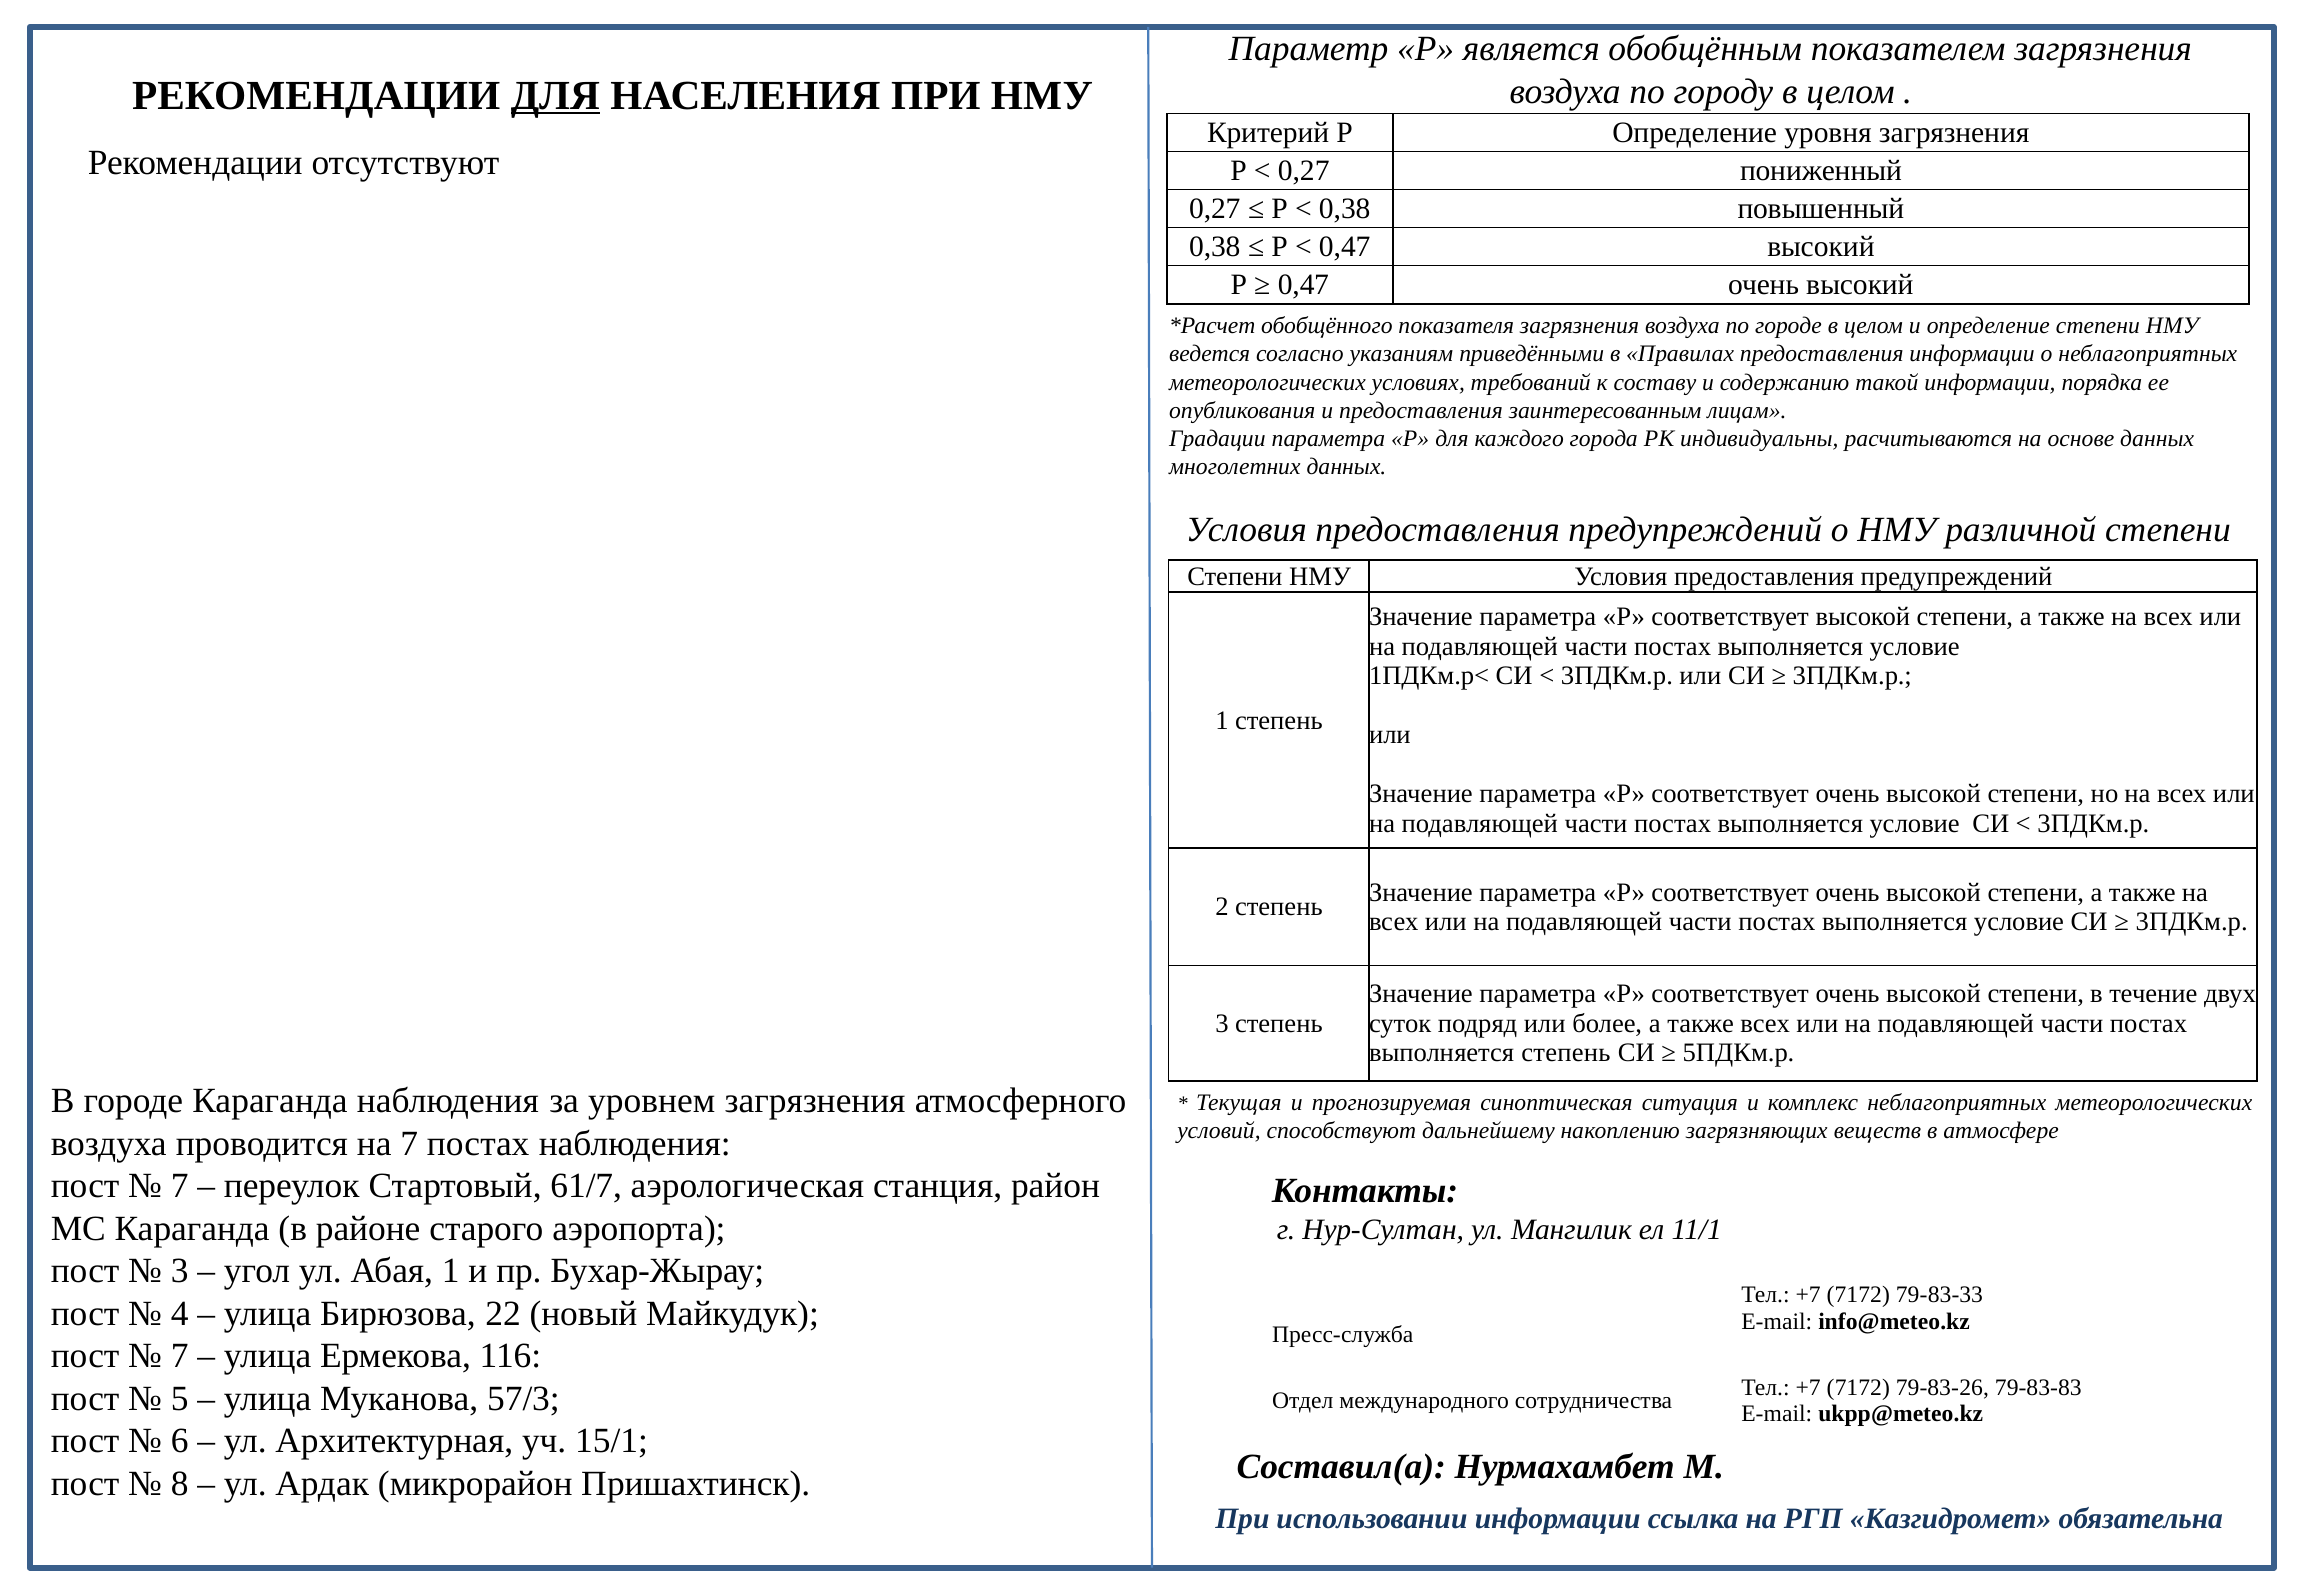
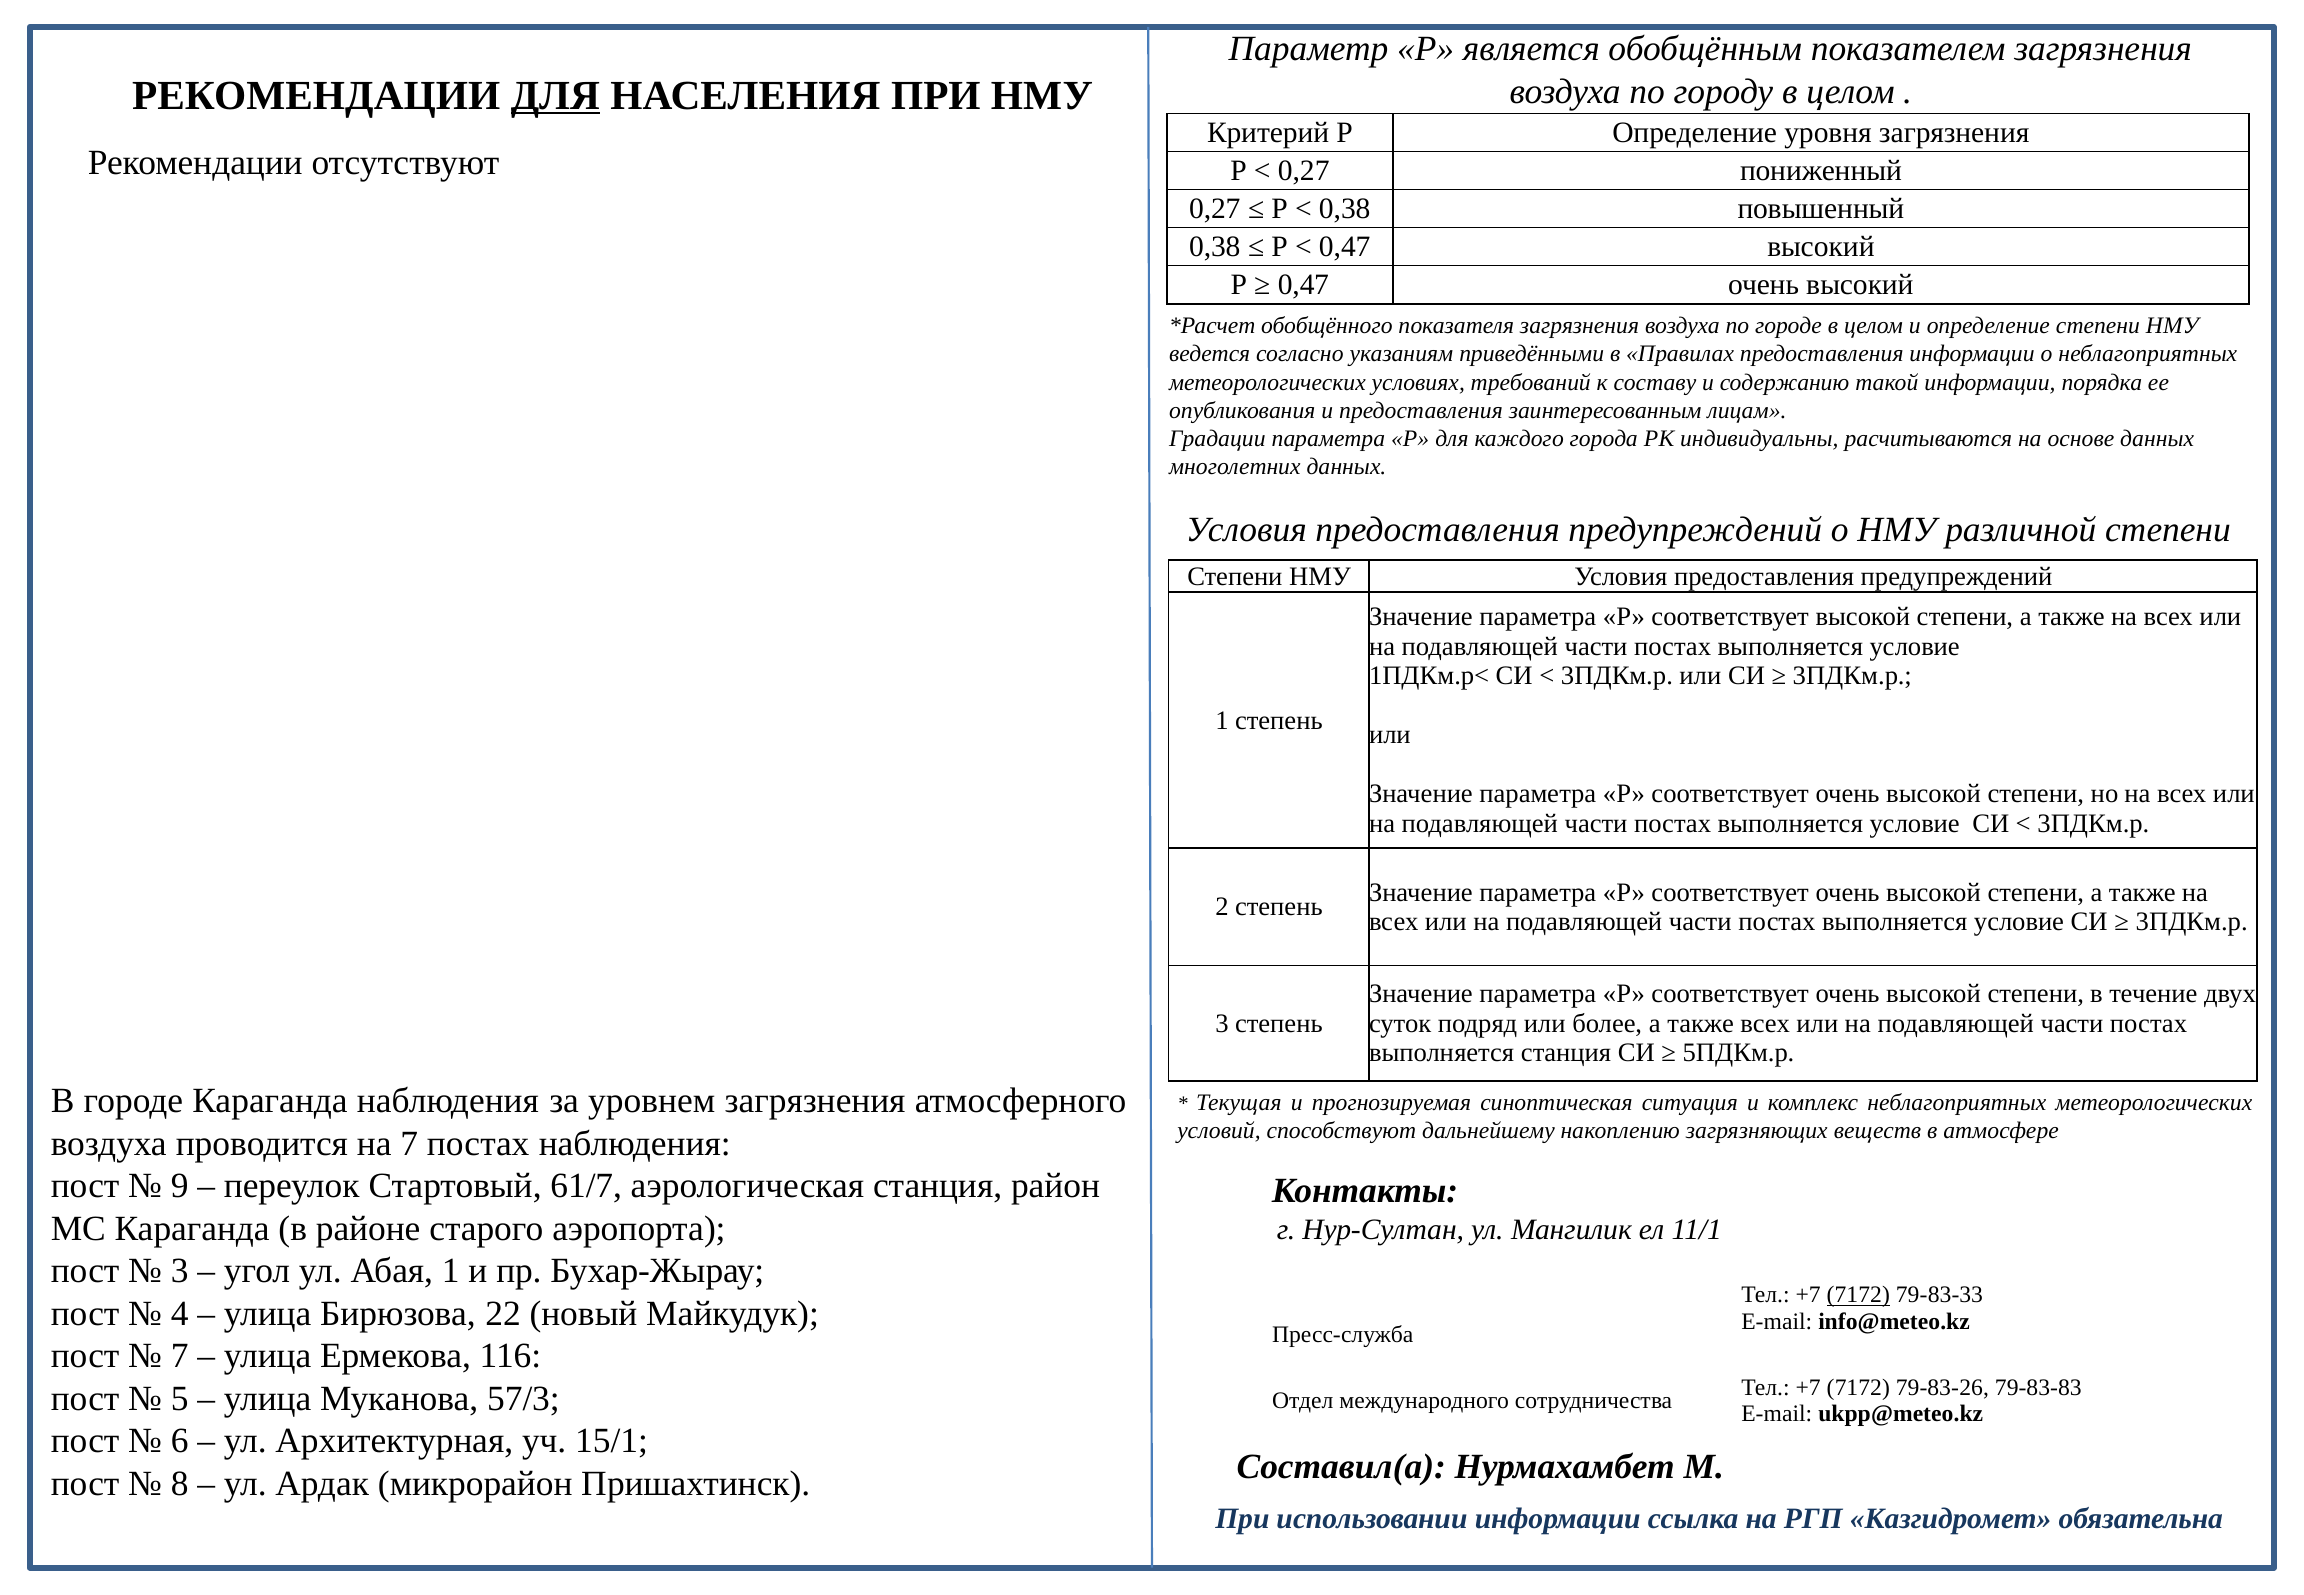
выполняется степень: степень -> станция
7 at (180, 1186): 7 -> 9
7172 at (1858, 1295) underline: none -> present
